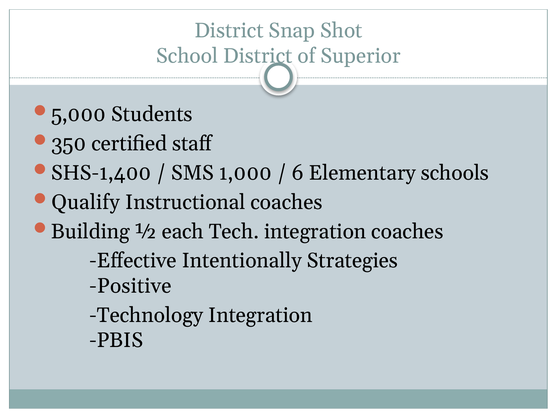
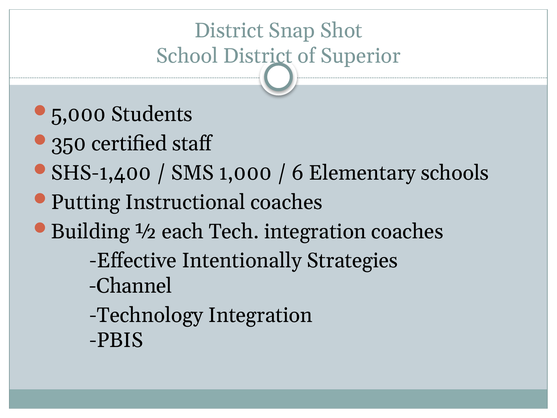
Qualify: Qualify -> Putting
Positive: Positive -> Channel
